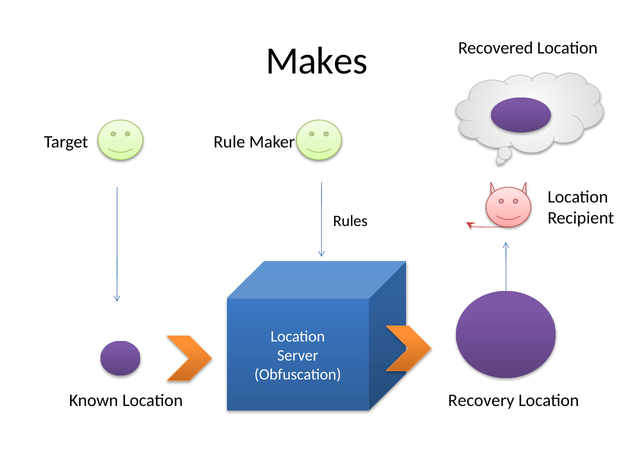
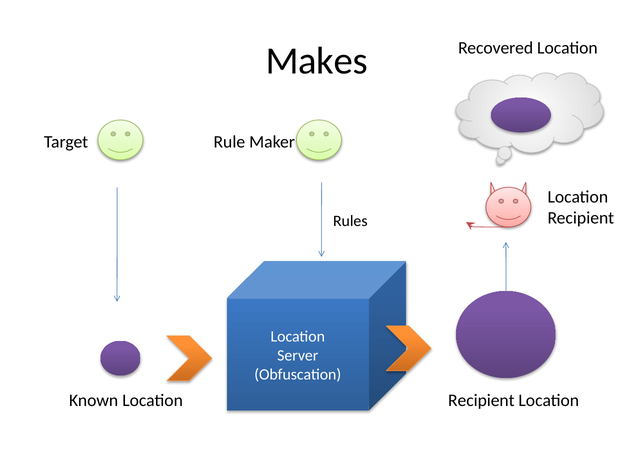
Known Location Recovery: Recovery -> Recipient
